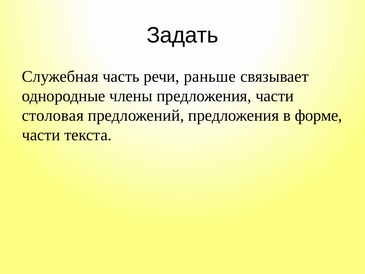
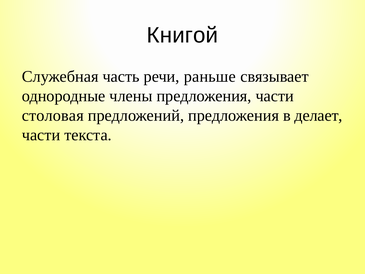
Задать: Задать -> Книгой
форме: форме -> делает
